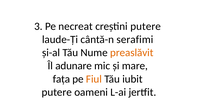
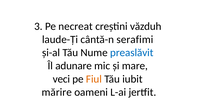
creștini putere: putere -> văzduh
preaslăvit colour: orange -> blue
fața: fața -> veci
putere at (57, 92): putere -> mărire
